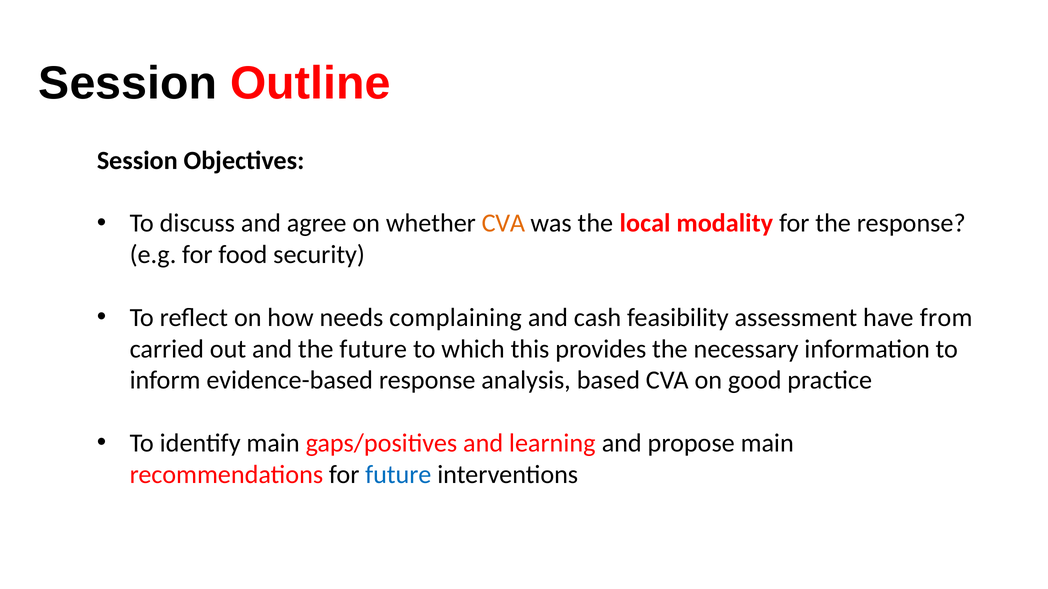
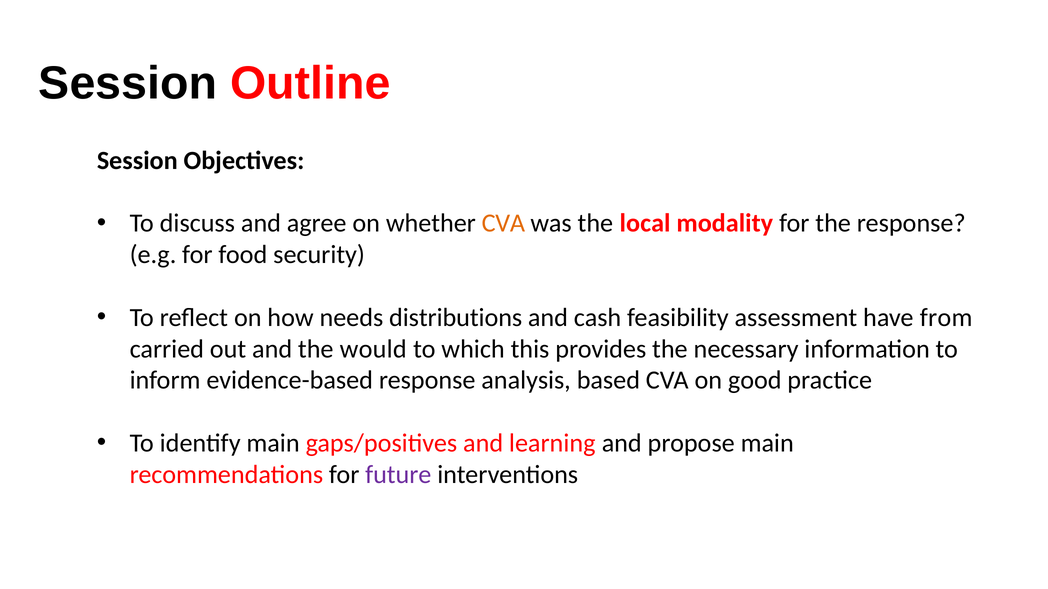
complaining: complaining -> distributions
the future: future -> would
future at (398, 475) colour: blue -> purple
